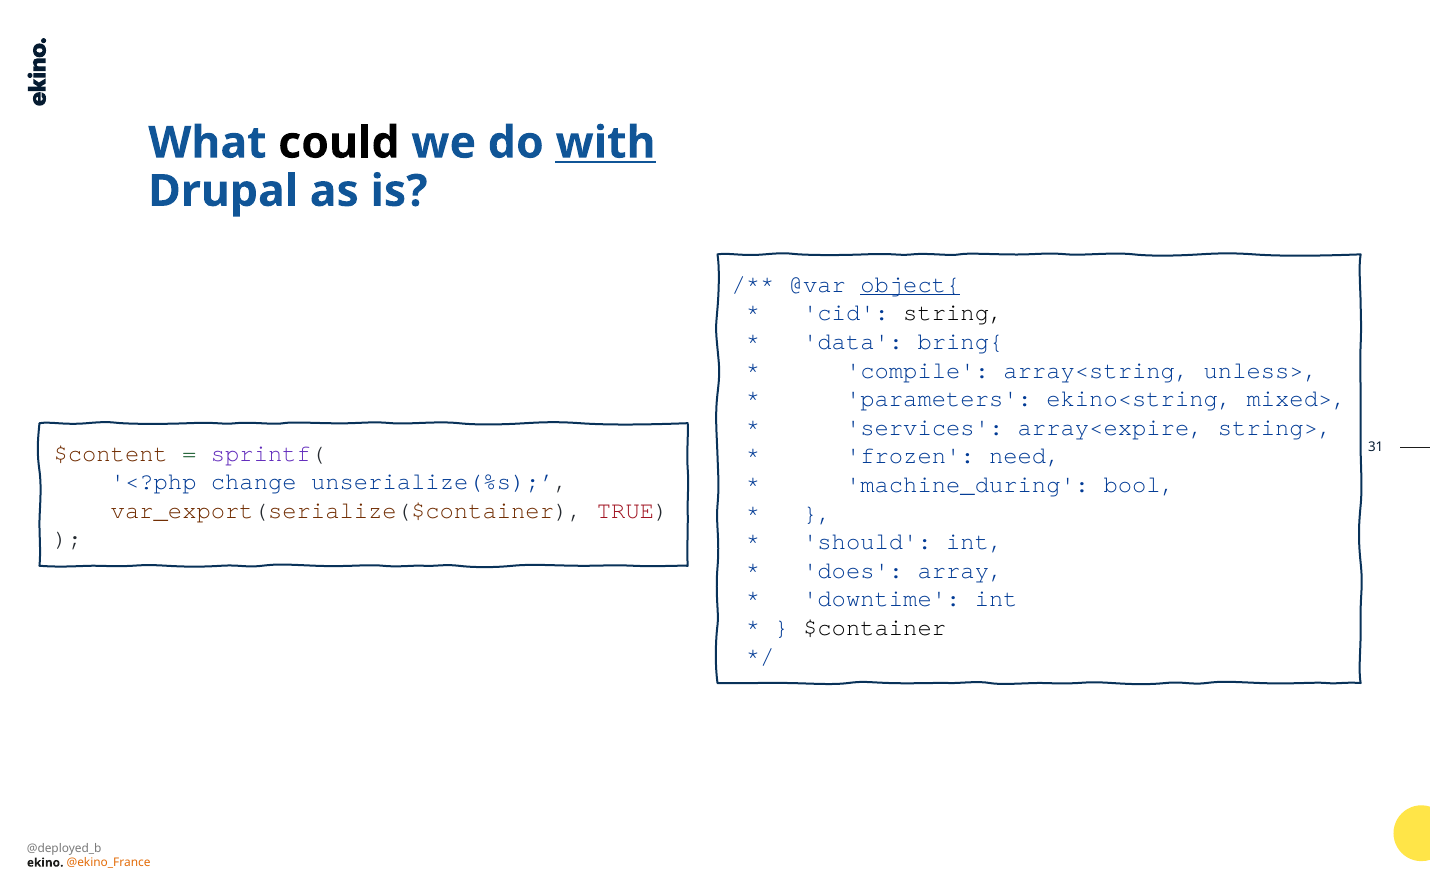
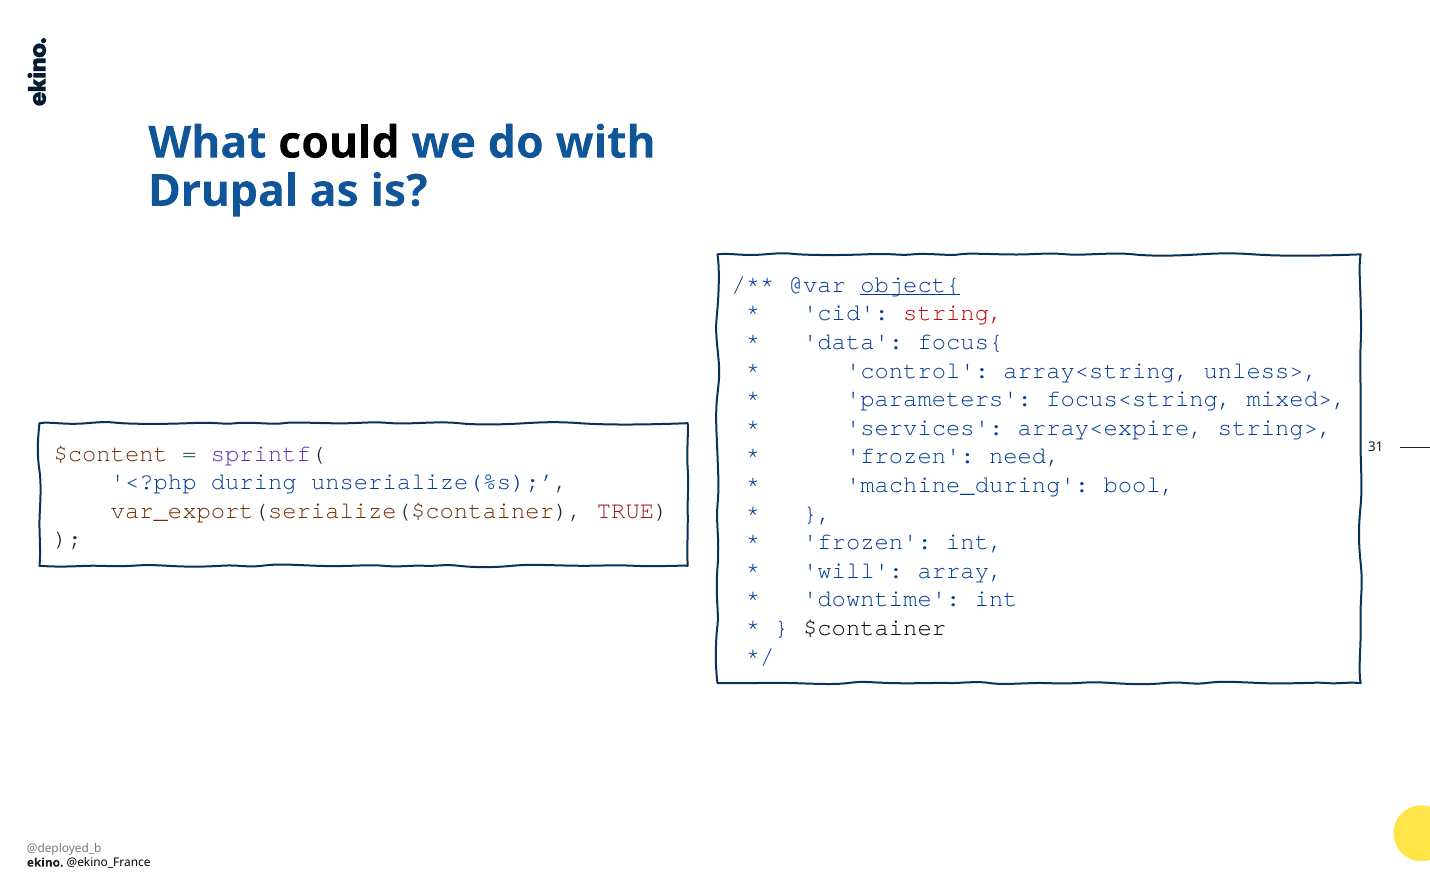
with underline: present -> none
string colour: black -> red
bring{: bring{ -> focus{
compile: compile -> control
ekino<string: ekino<string -> focus<string
change: change -> during
should at (867, 542): should -> frozen
does: does -> will
@ekino_France colour: orange -> black
